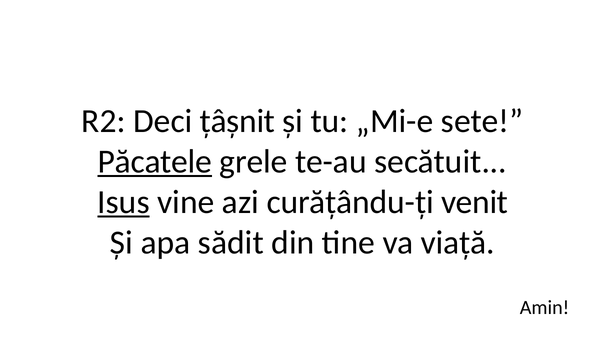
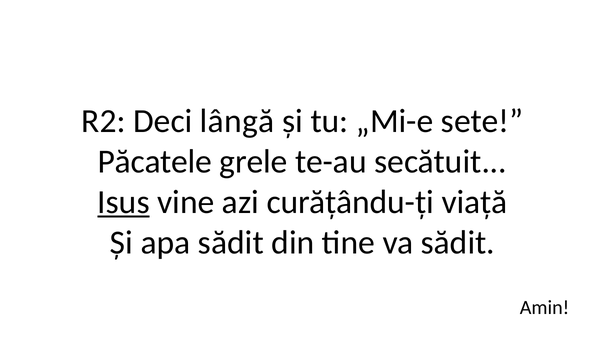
țâșnit: țâșnit -> lângă
Păcatele underline: present -> none
venit: venit -> viață
va viață: viață -> sădit
